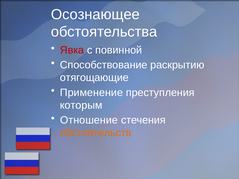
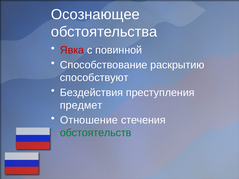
отягощающие: отягощающие -> способствуют
Применение: Применение -> Бездействия
которым: которым -> предмет
обстоятельств colour: orange -> green
